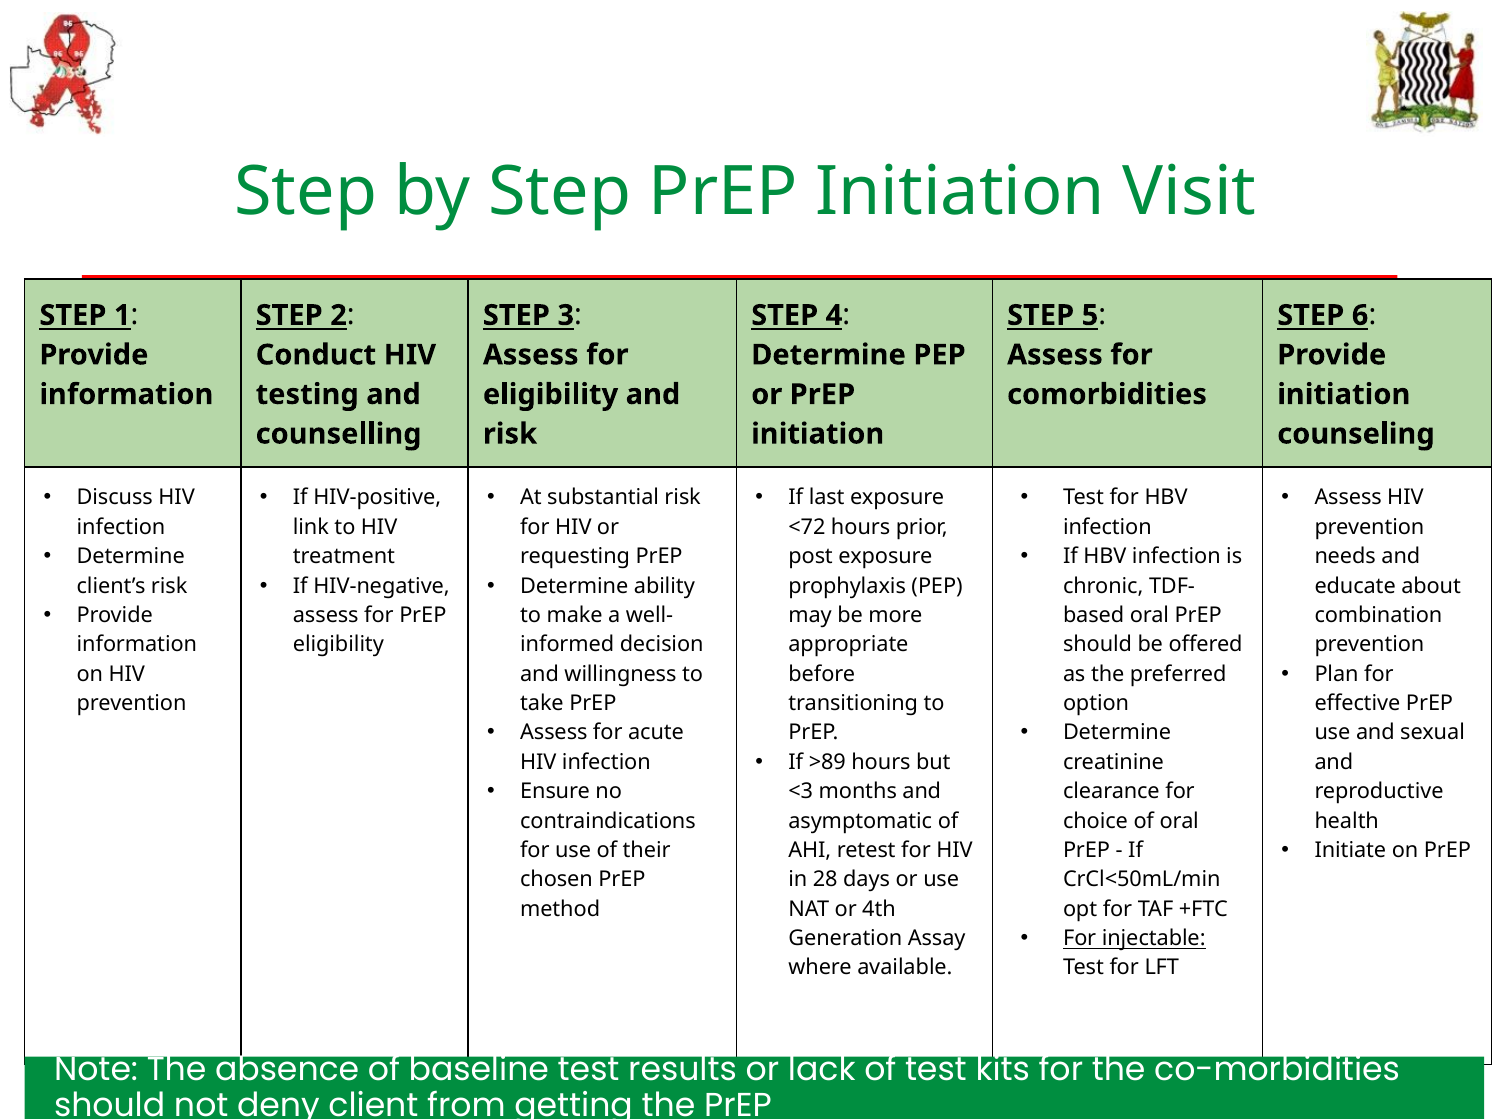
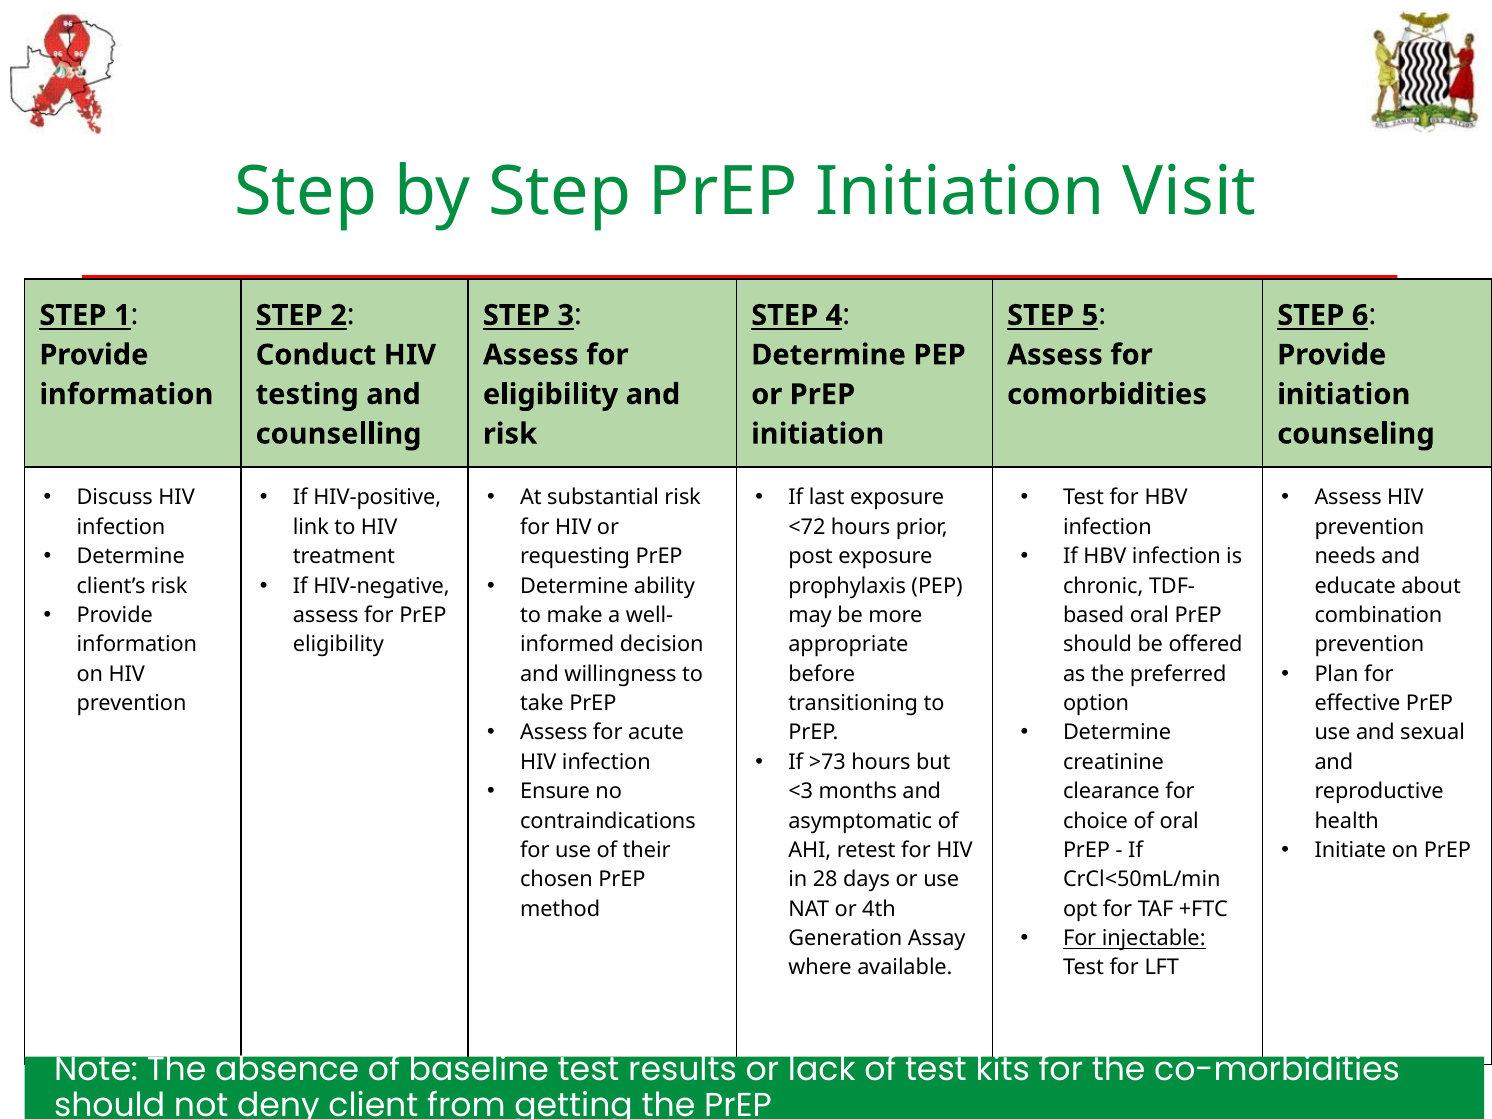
>89: >89 -> >73
